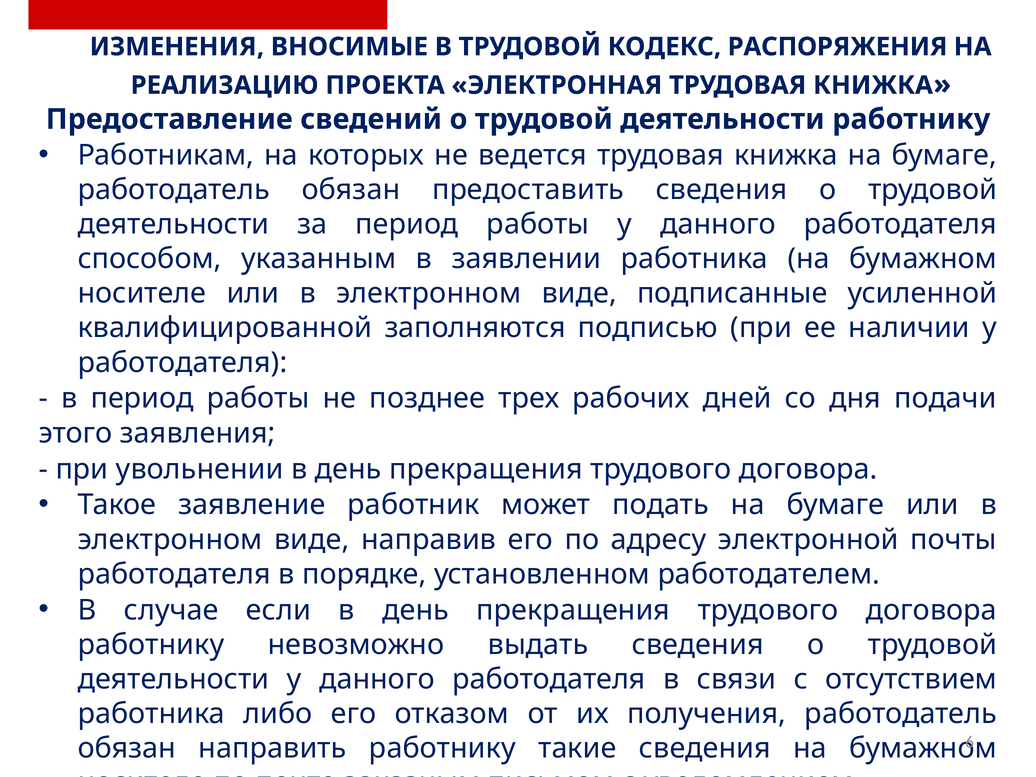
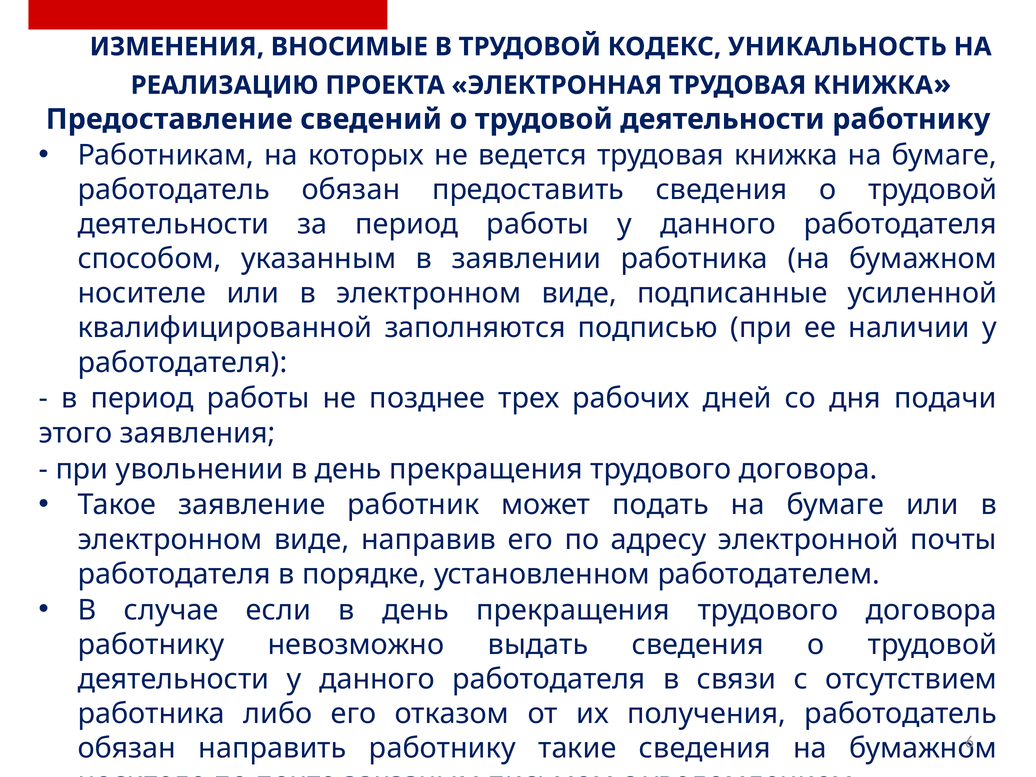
РАСПОРЯЖЕНИЯ: РАСПОРЯЖЕНИЯ -> УНИКАЛЬНОСТЬ
